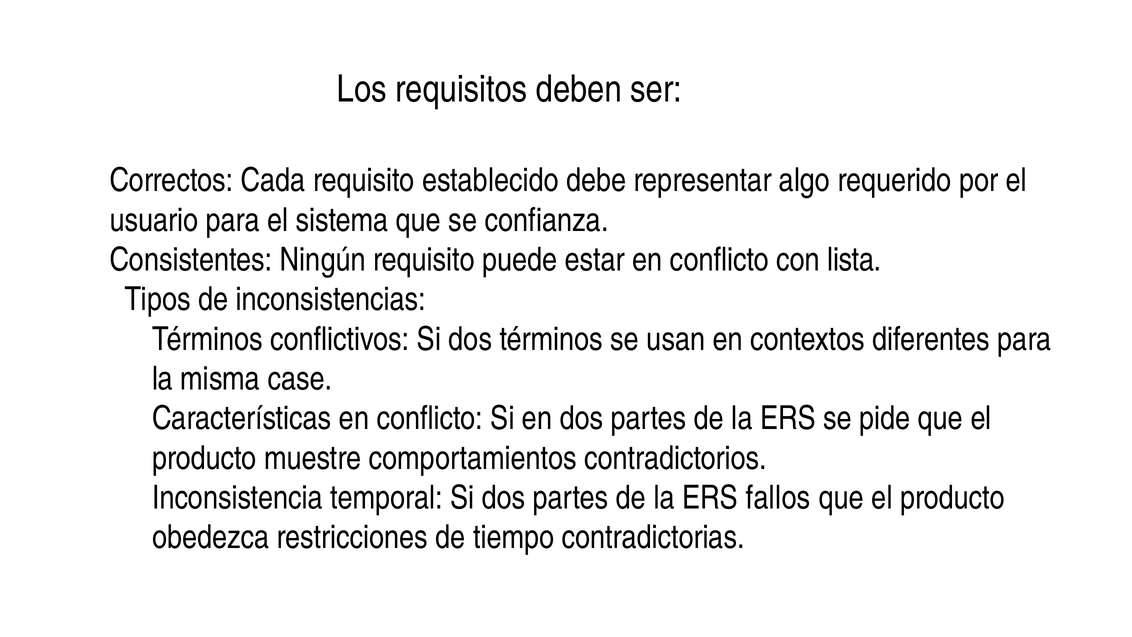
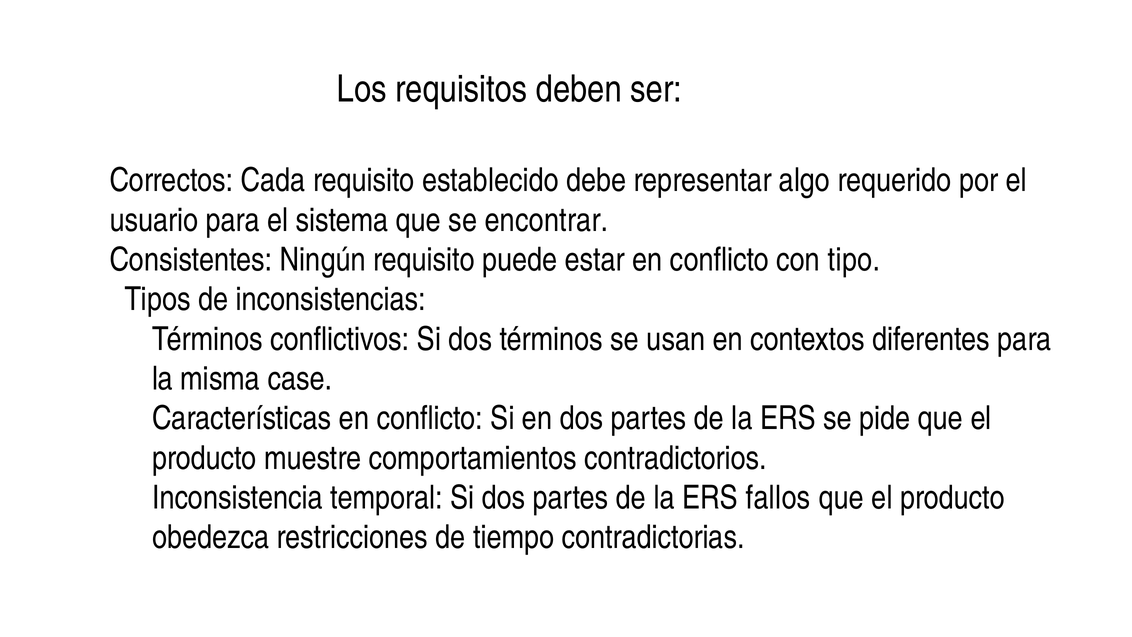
confianza: confianza -> encontrar
lista: lista -> tipo
